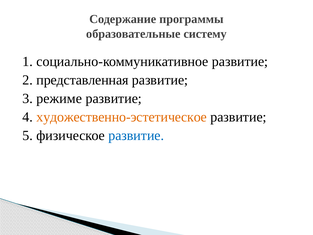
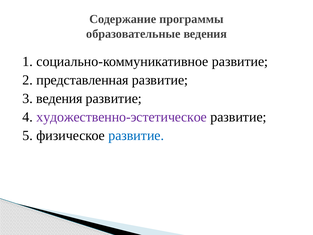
образовательные систему: систему -> ведения
3 режиме: режиме -> ведения
художественно-эстетическое colour: orange -> purple
